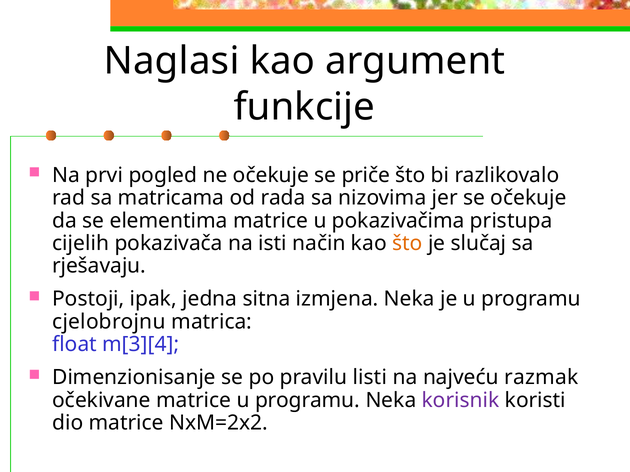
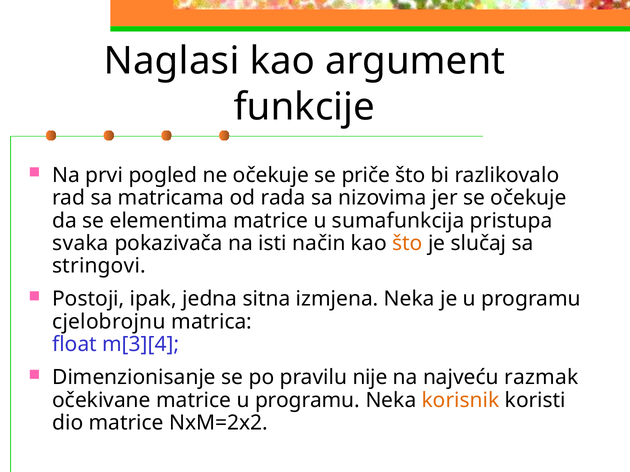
pokazivačima: pokazivačima -> sumafunkcija
cijelih: cijelih -> svaka
rješavaju: rješavaju -> stringovi
listi: listi -> nije
korisnik colour: purple -> orange
